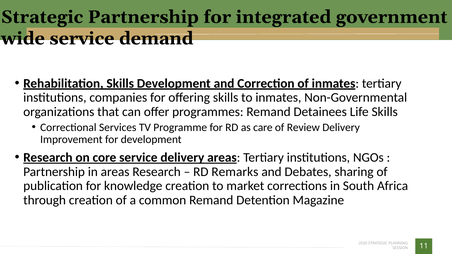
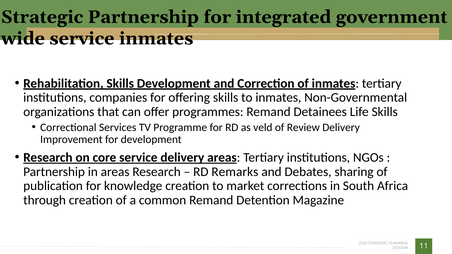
service demand: demand -> inmates
care: care -> veld
